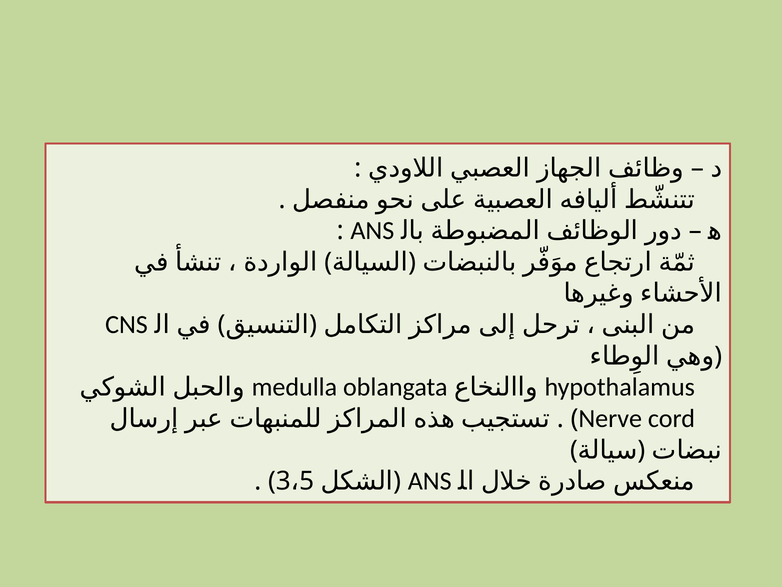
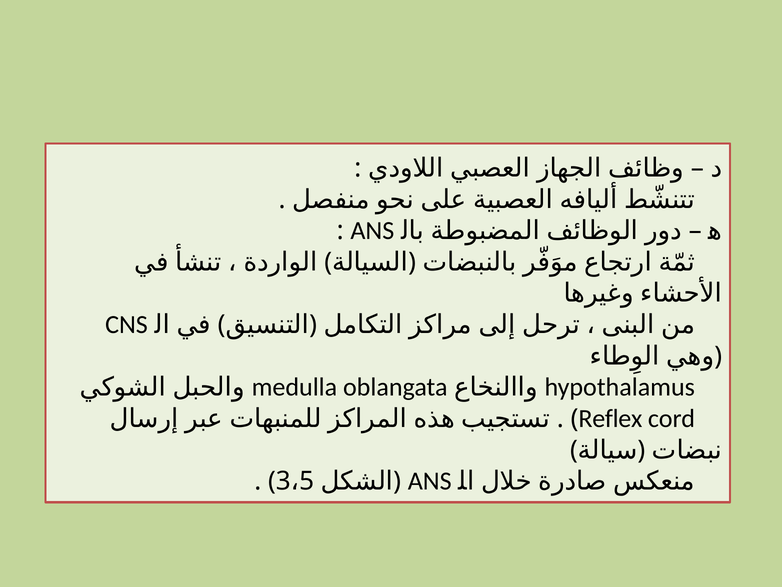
Nerve: Nerve -> Reflex
